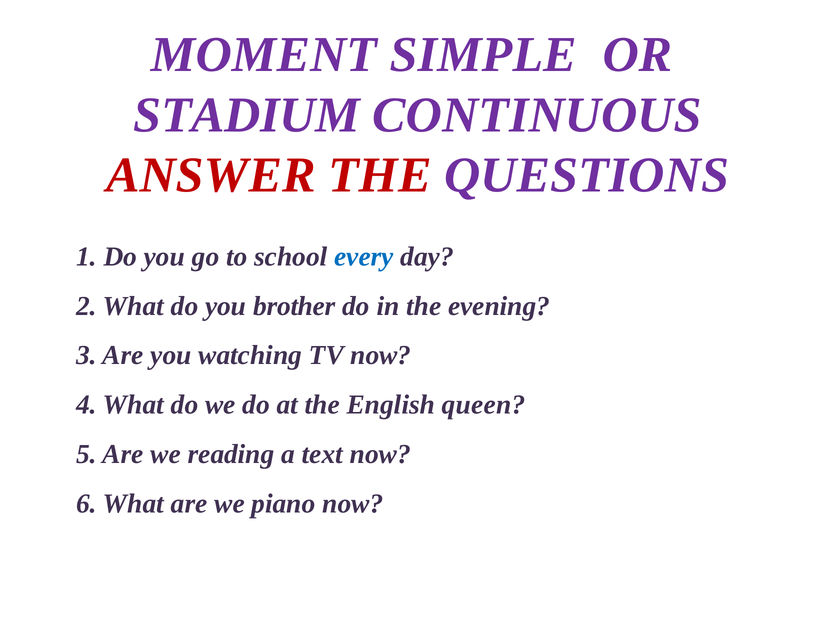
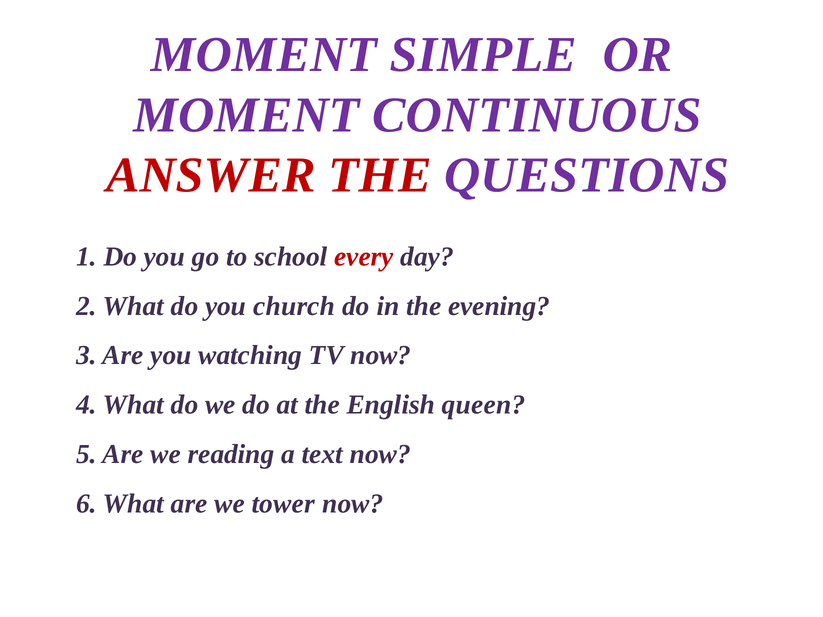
STADIUM at (247, 115): STADIUM -> MOMENT
every colour: blue -> red
brother: brother -> church
piano: piano -> tower
